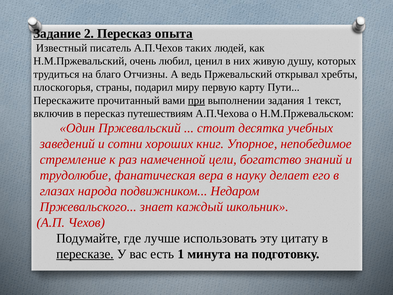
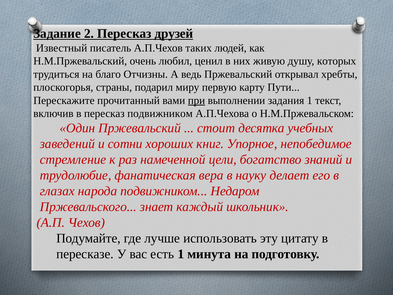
опыта: опыта -> друзей
пересказ путешествиям: путешествиям -> подвижником
пересказе underline: present -> none
